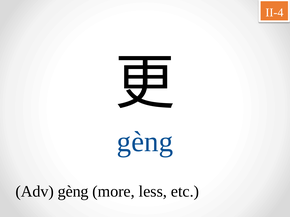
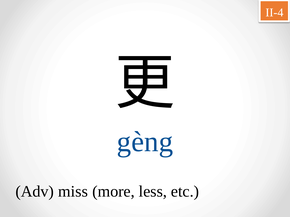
Adv gèng: gèng -> miss
